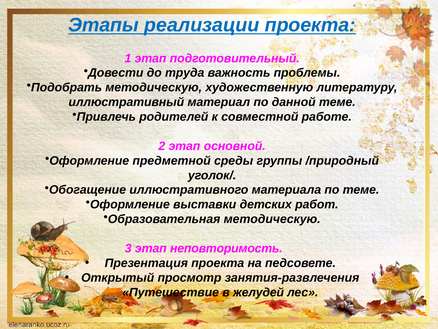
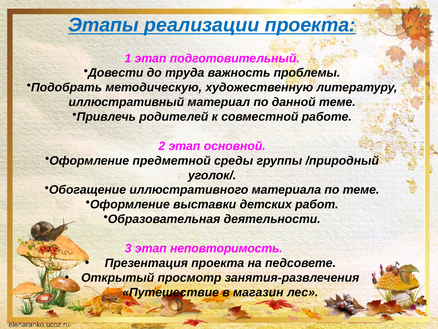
Образовательная методическую: методическую -> деятельности
желудей: желудей -> магазин
